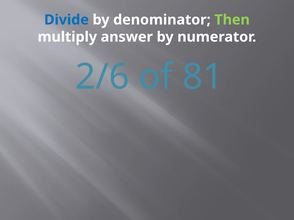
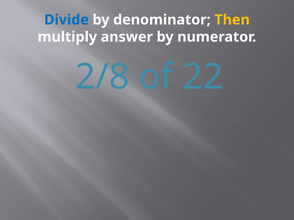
Then colour: light green -> yellow
2/6: 2/6 -> 2/8
81: 81 -> 22
